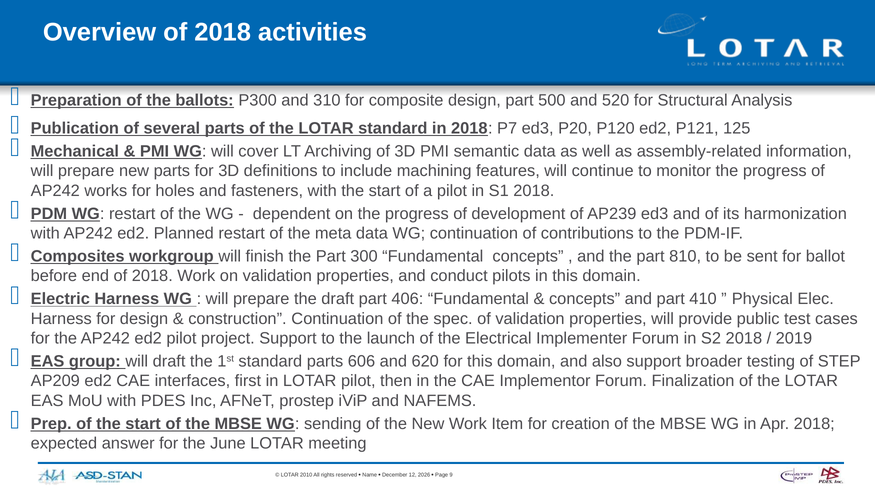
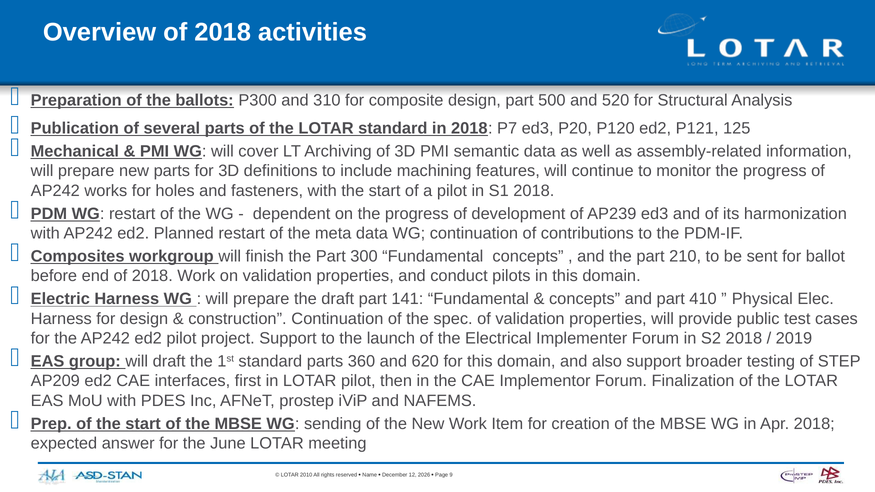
810: 810 -> 210
406: 406 -> 141
606: 606 -> 360
